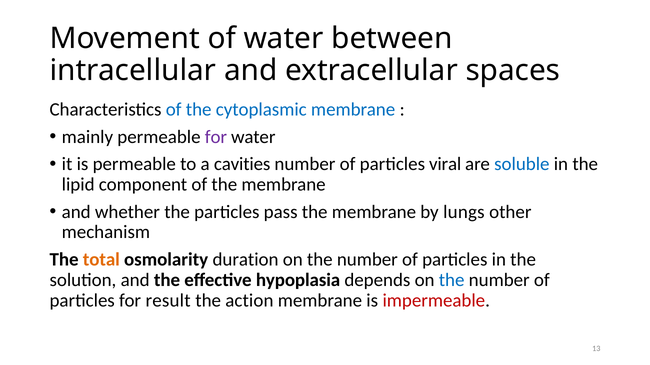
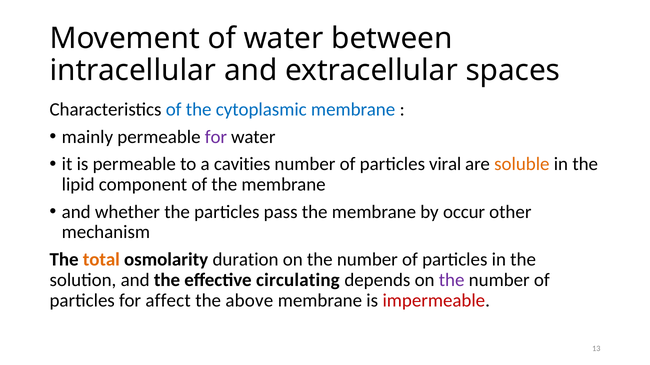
soluble colour: blue -> orange
lungs: lungs -> occur
hypoplasia: hypoplasia -> circulating
the at (452, 280) colour: blue -> purple
result: result -> affect
action: action -> above
